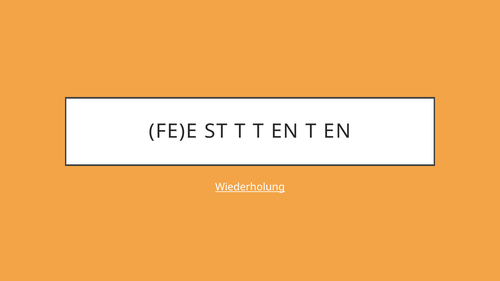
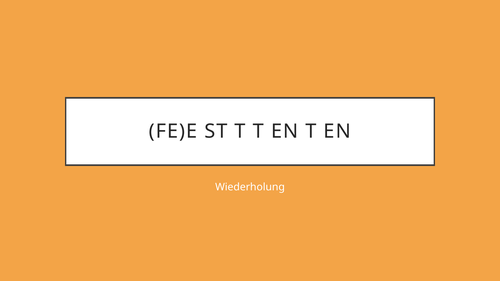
Wiederholung underline: present -> none
